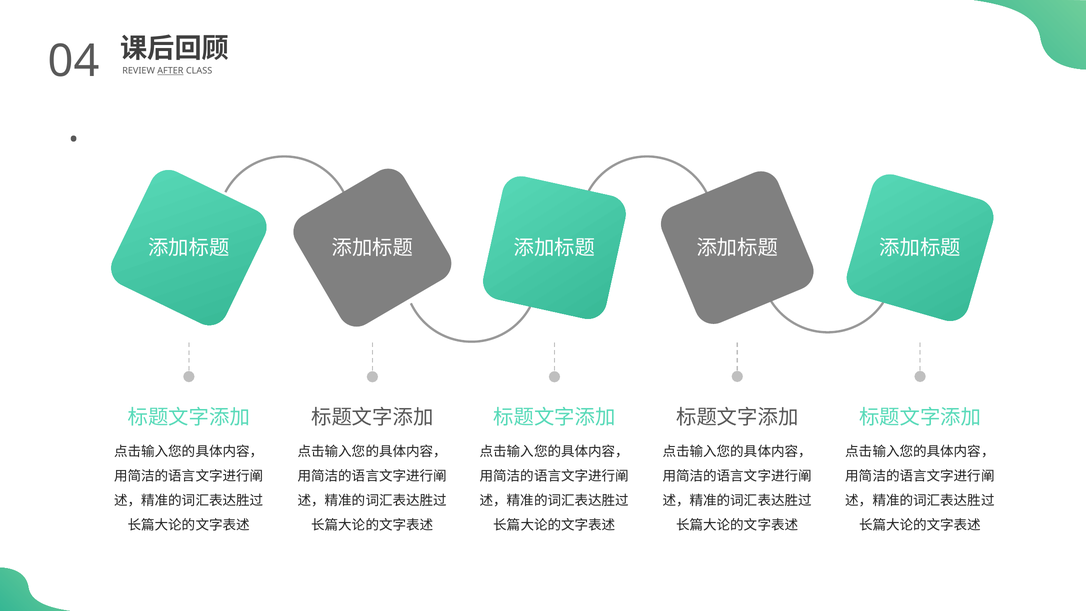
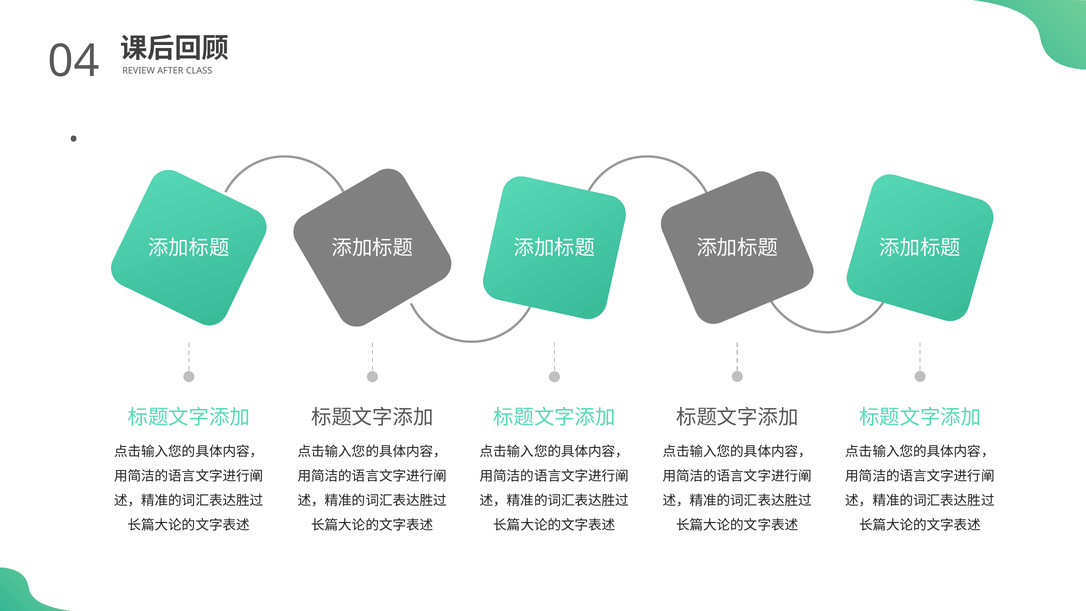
AFTER underline: present -> none
